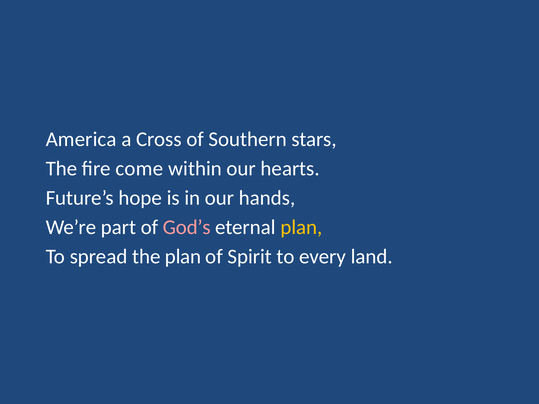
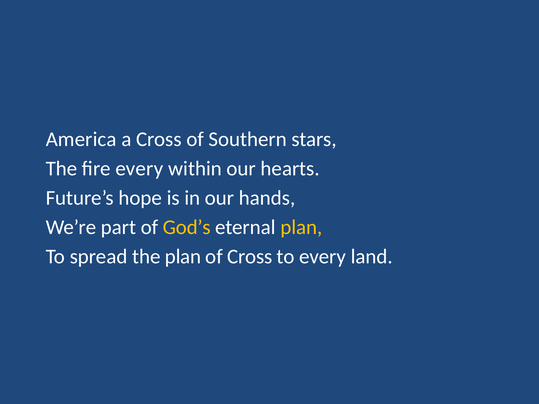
fire come: come -> every
God’s colour: pink -> yellow
of Spirit: Spirit -> Cross
